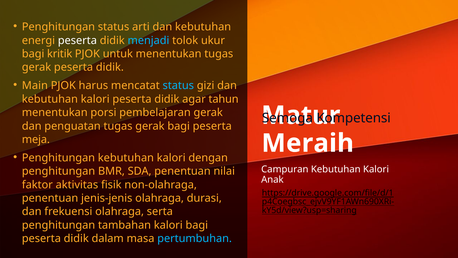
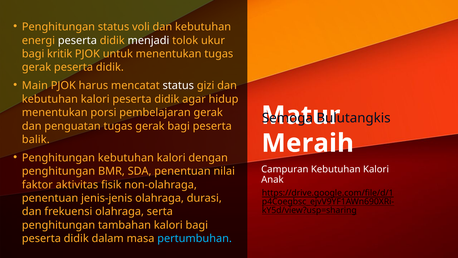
arti: arti -> voli
menjadi colour: light blue -> white
status at (178, 86) colour: light blue -> white
tahun: tahun -> hidup
Kompetensi: Kompetensi -> Bulutangkis
meja: meja -> balik
